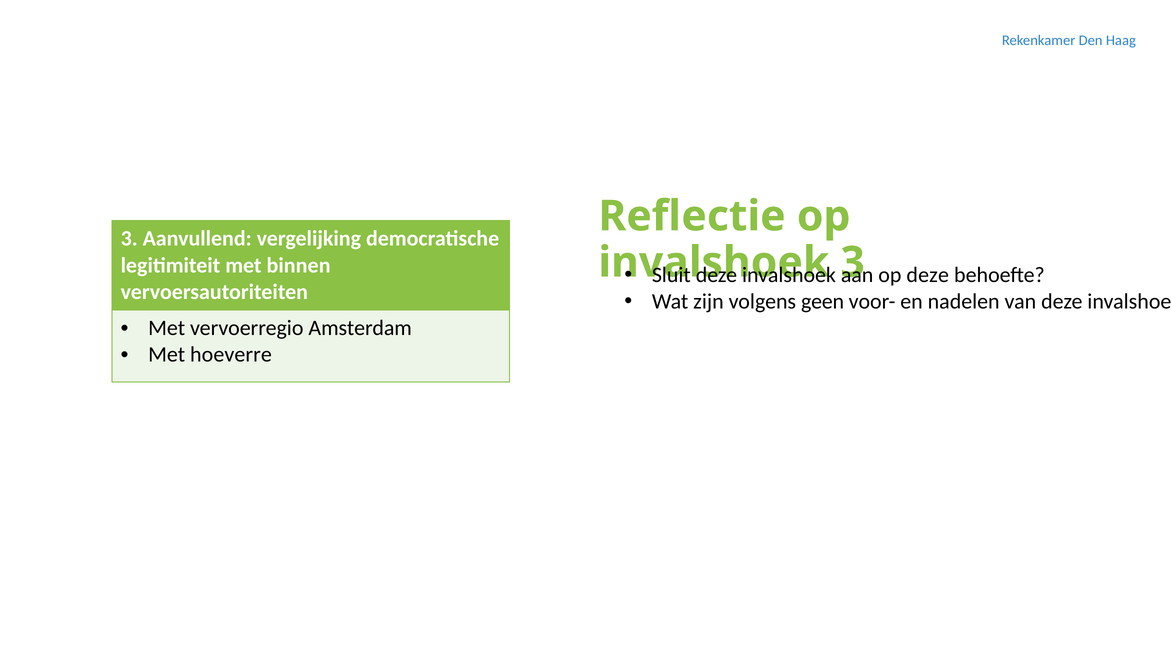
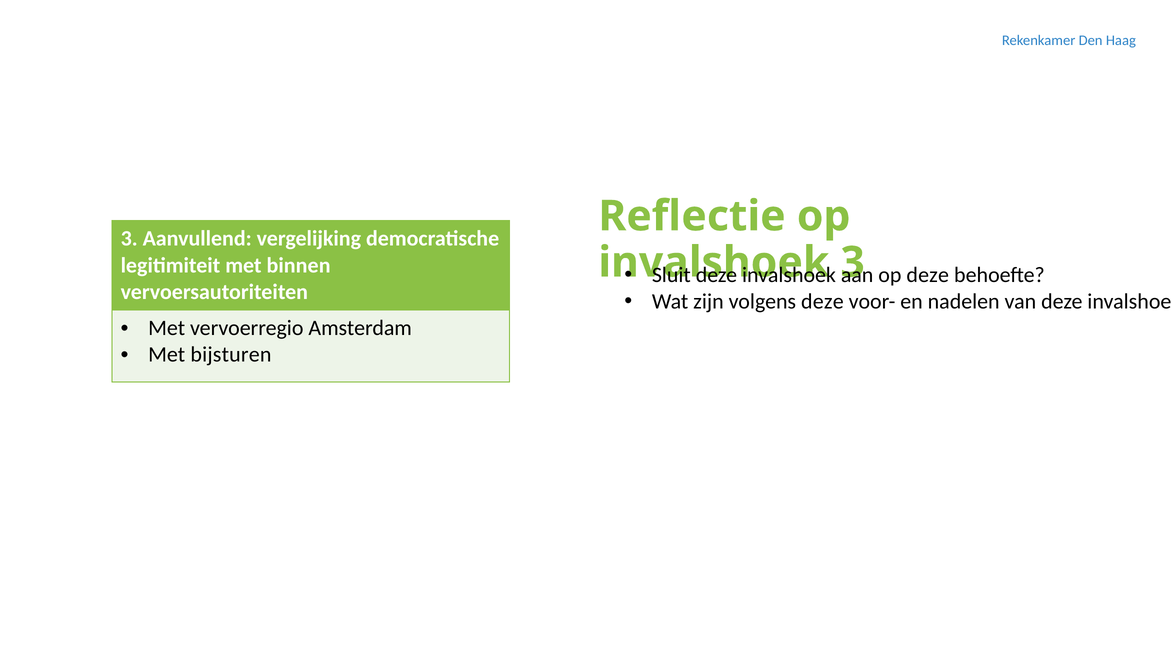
volgens geen: geen -> deze
hoeverre: hoeverre -> bijsturen
